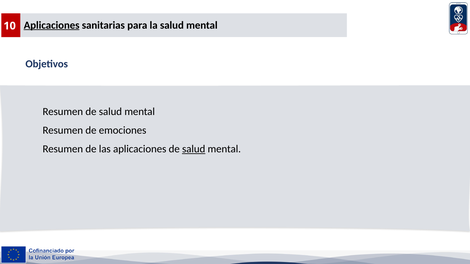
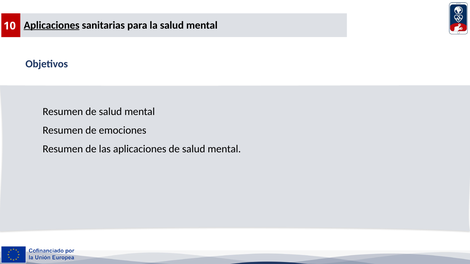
salud at (194, 149) underline: present -> none
